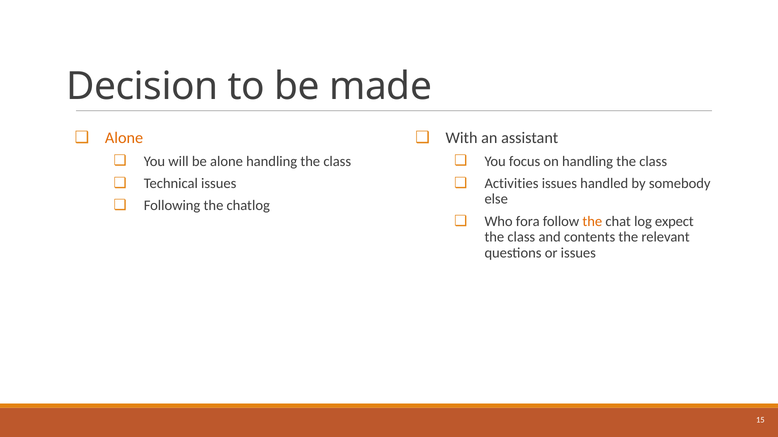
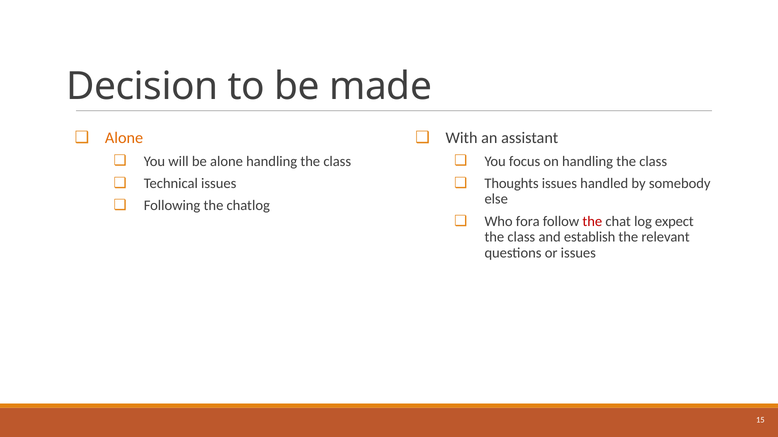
Activities: Activities -> Thoughts
the at (592, 222) colour: orange -> red
contents: contents -> establish
